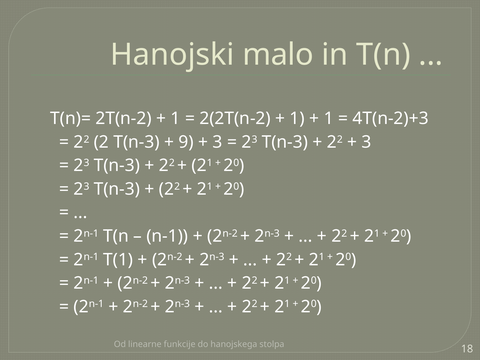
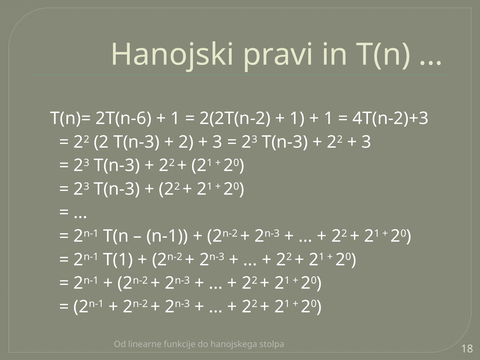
malo: malo -> pravi
2T(n-2: 2T(n-2 -> 2T(n-6
9 at (186, 142): 9 -> 2
